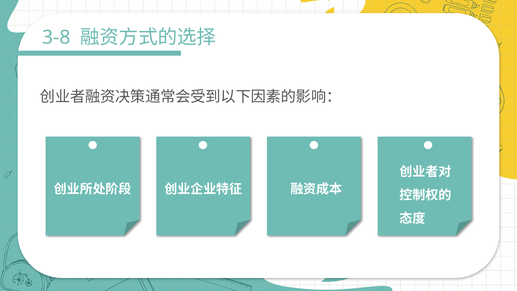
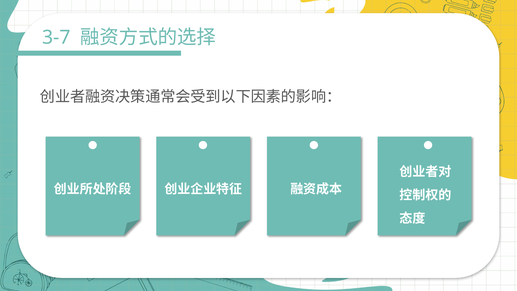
3-8: 3-8 -> 3-7
